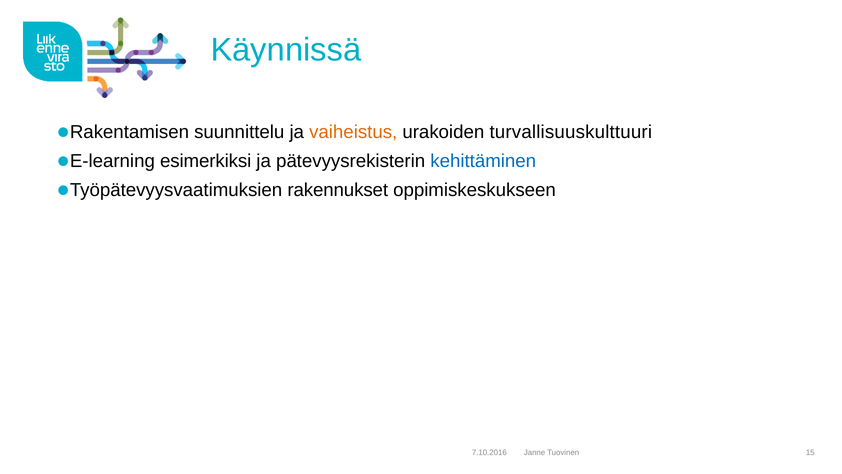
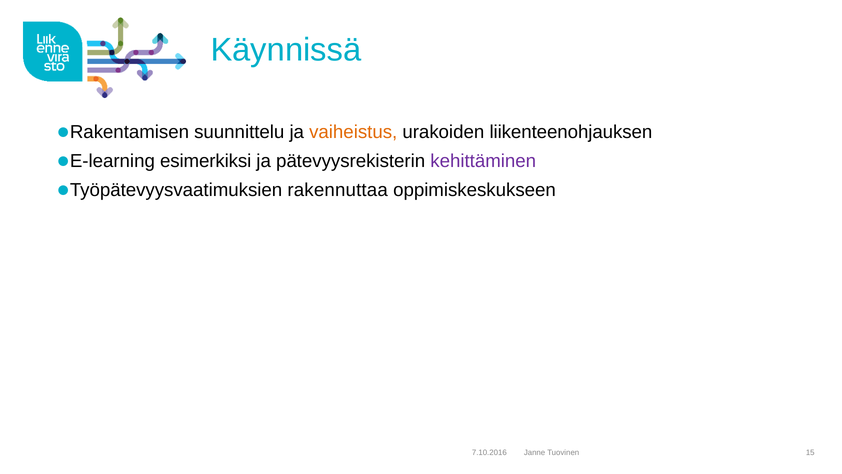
turvallisuuskulttuuri: turvallisuuskulttuuri -> liikenteenohjauksen
kehittäminen colour: blue -> purple
rakennukset: rakennukset -> rakennuttaa
